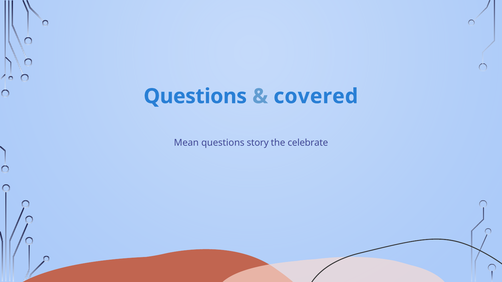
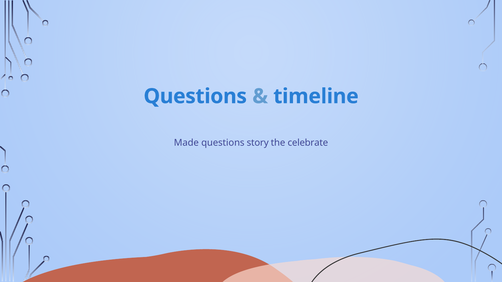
covered: covered -> timeline
Mean: Mean -> Made
